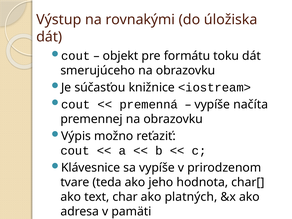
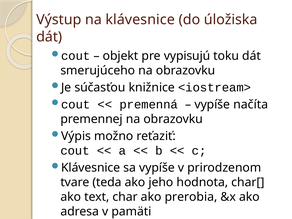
na rovnakými: rovnakými -> klávesnice
formátu: formátu -> vypisujú
platných: platných -> prerobia
